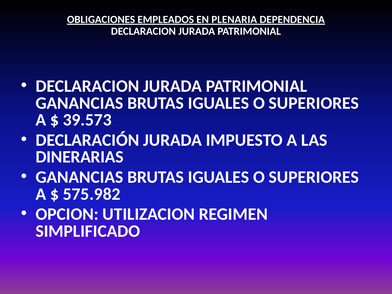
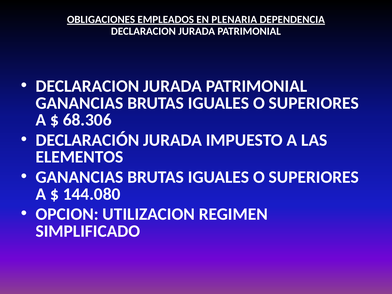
39.573: 39.573 -> 68.306
DINERARIAS: DINERARIAS -> ELEMENTOS
575.982: 575.982 -> 144.080
